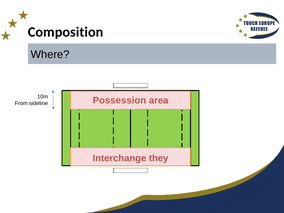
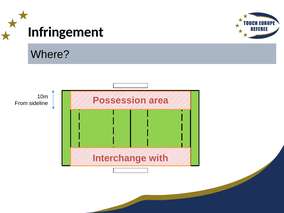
Composition: Composition -> Infringement
they: they -> with
